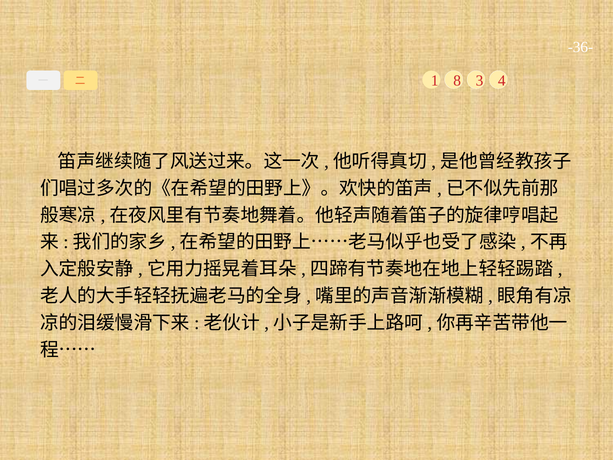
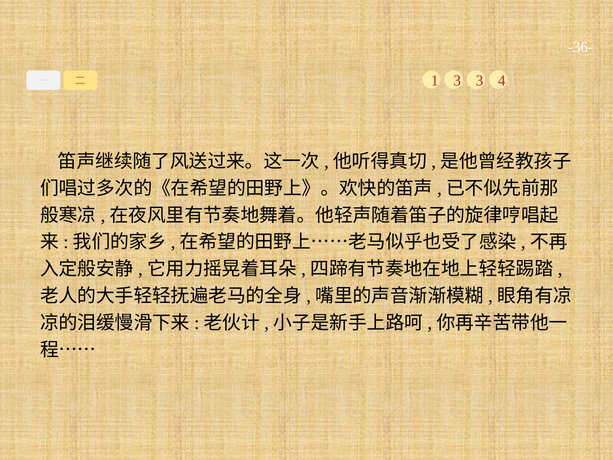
1 8: 8 -> 3
